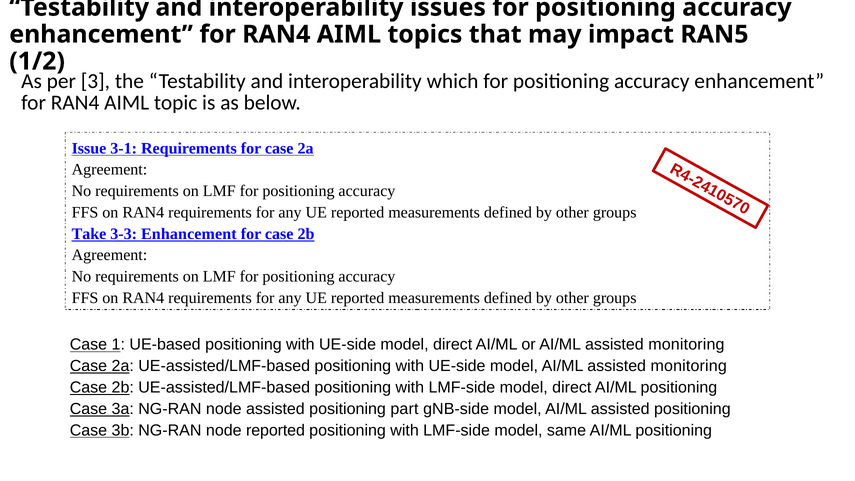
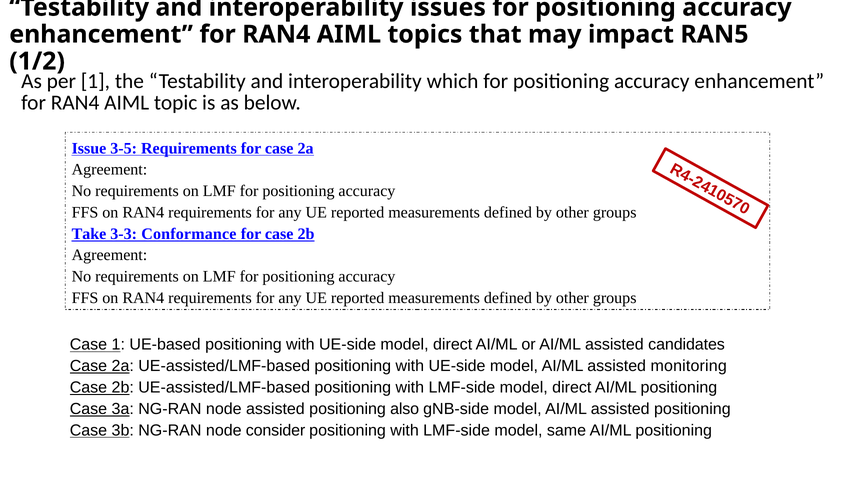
per 3: 3 -> 1
3-1: 3-1 -> 3-5
3-3 Enhancement: Enhancement -> Conformance
or AI/ML assisted monitoring: monitoring -> candidates
part: part -> also
node reported: reported -> consider
